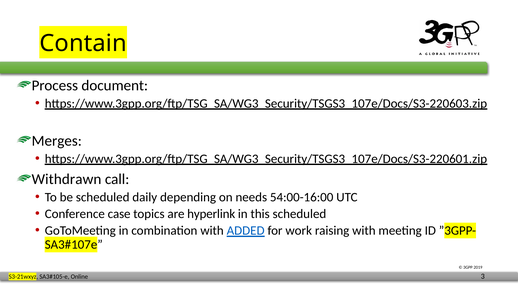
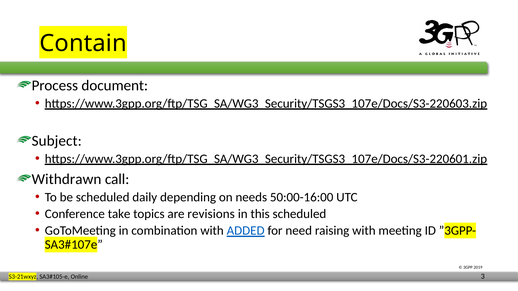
Merges: Merges -> Subject
54:00-16:00: 54:00-16:00 -> 50:00-16:00
case: case -> take
hyperlink: hyperlink -> revisions
work: work -> need
